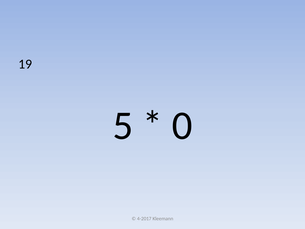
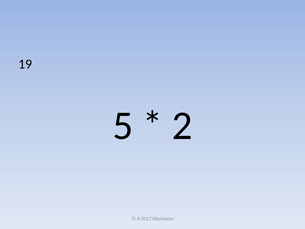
0: 0 -> 2
